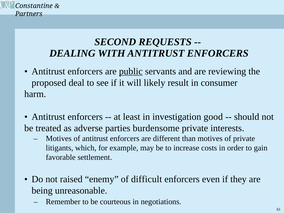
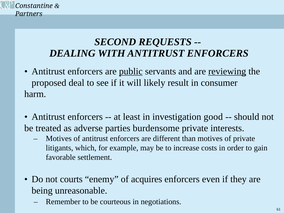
reviewing underline: none -> present
raised: raised -> courts
difficult: difficult -> acquires
